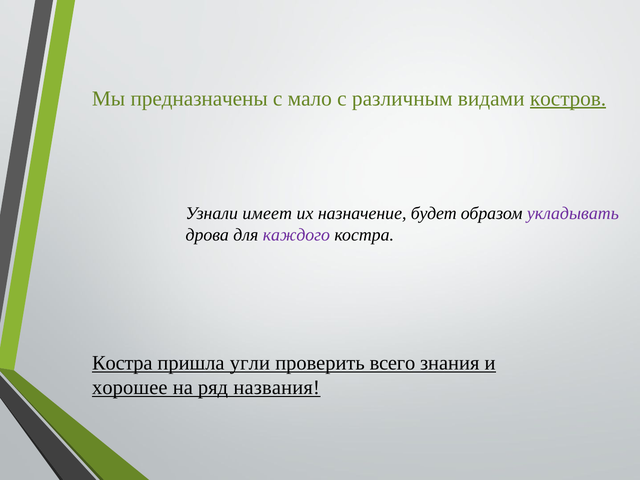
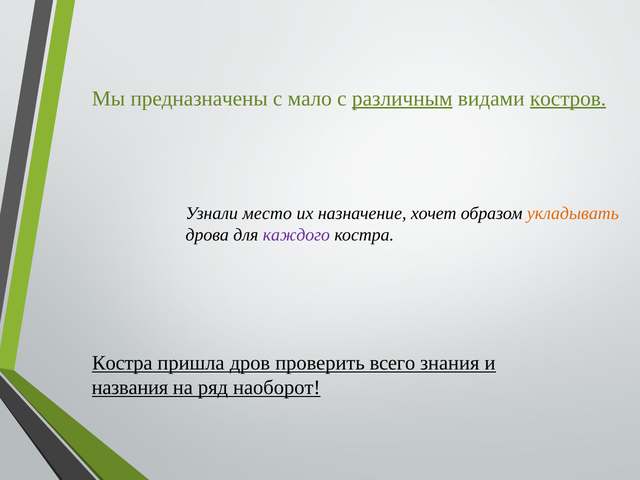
различным underline: none -> present
имеет: имеет -> место
будет: будет -> хочет
укладывать colour: purple -> orange
угли: угли -> дров
хорошее: хорошее -> названия
названия: названия -> наоборот
